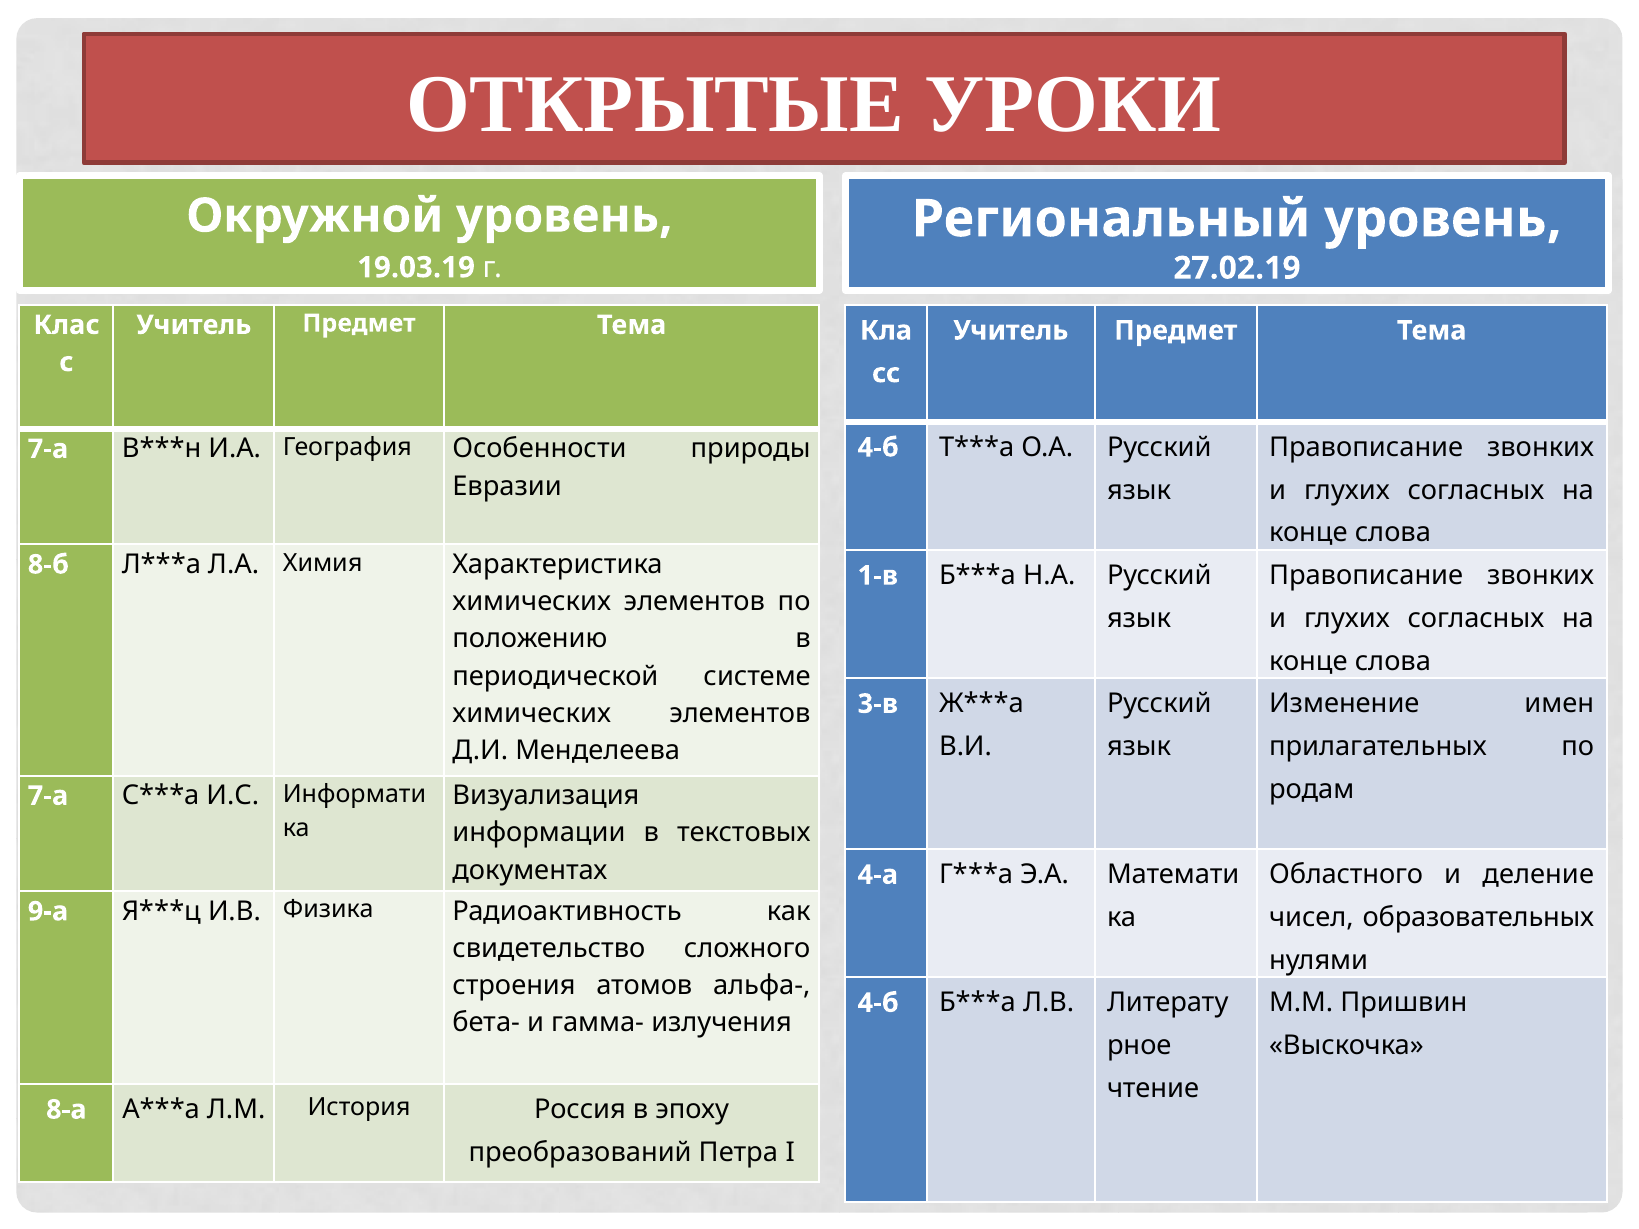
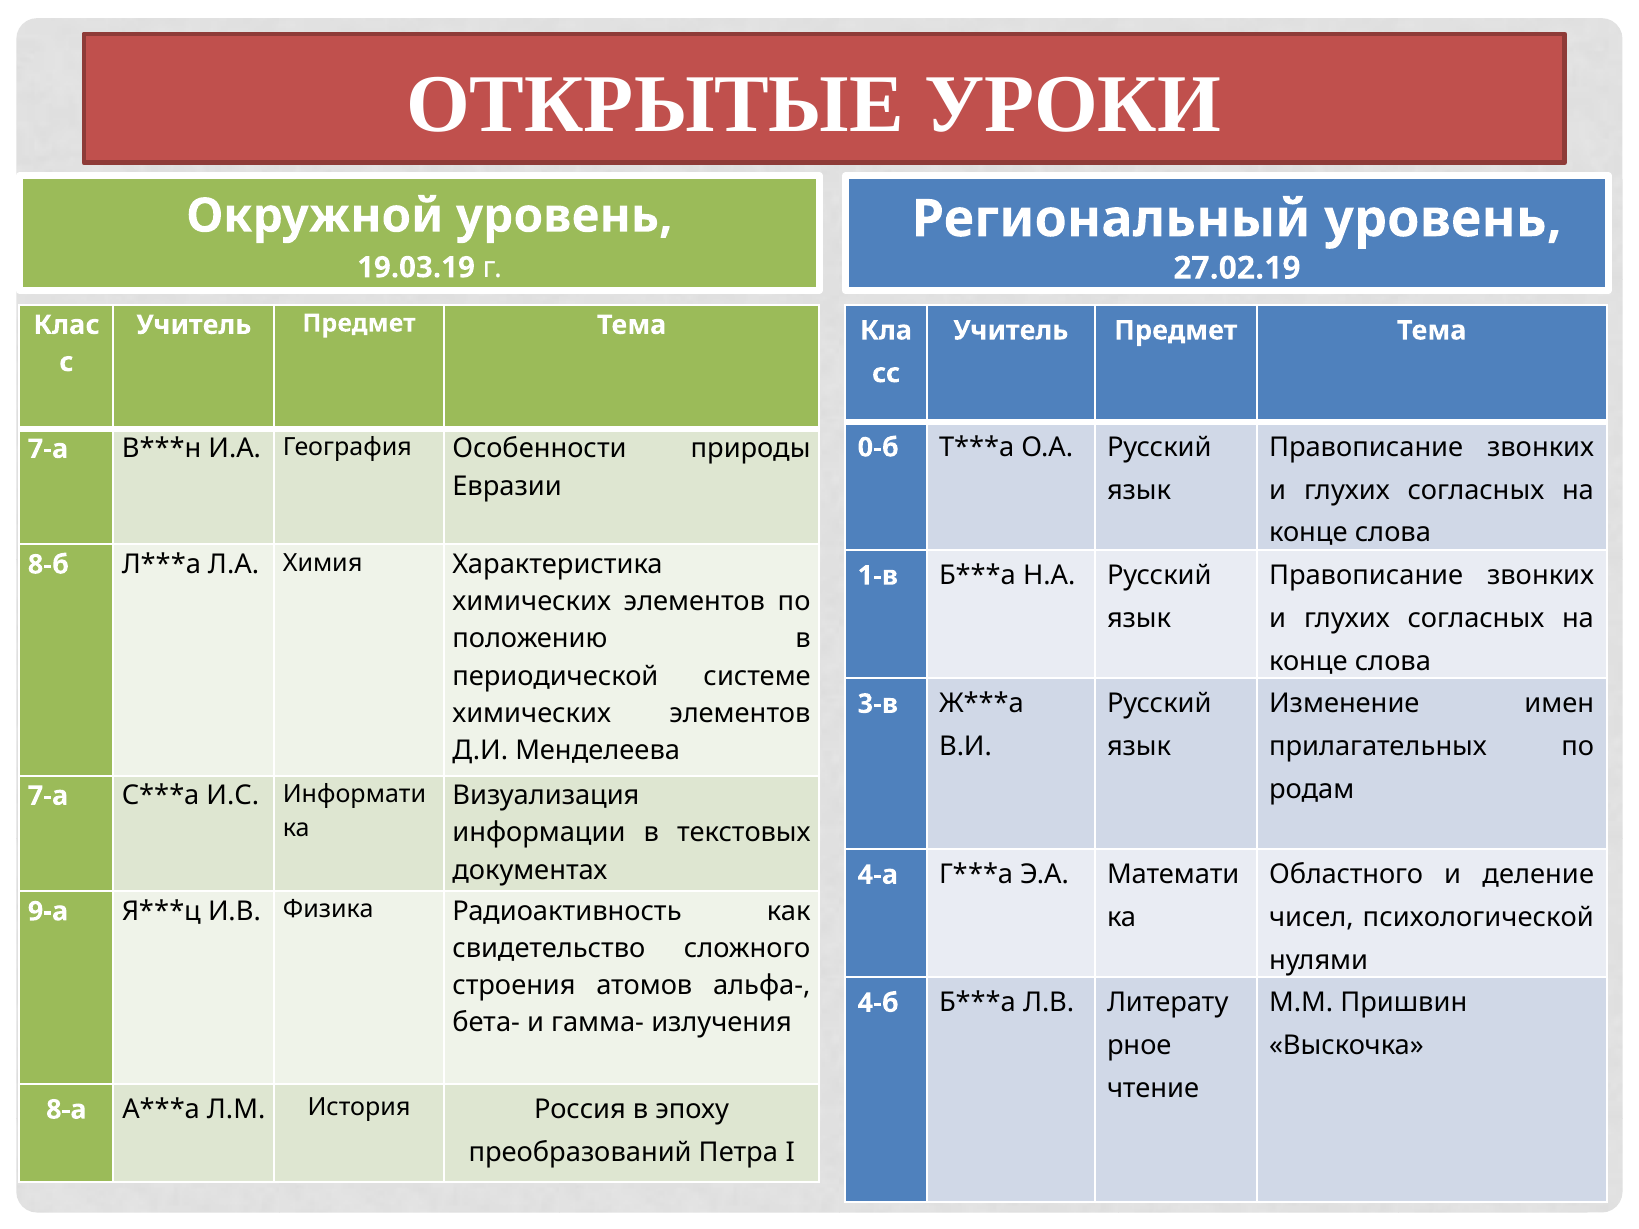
4-б at (878, 448): 4-б -> 0-б
образовательных: образовательных -> психологической
